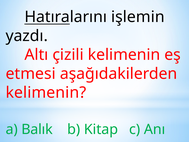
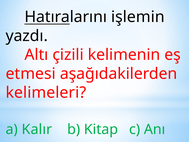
kelimenin at (46, 92): kelimenin -> kelimeleri
Balık: Balık -> Kalır
